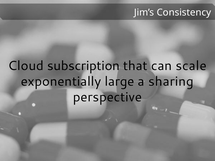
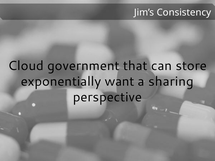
subscription: subscription -> government
scale: scale -> store
large: large -> want
